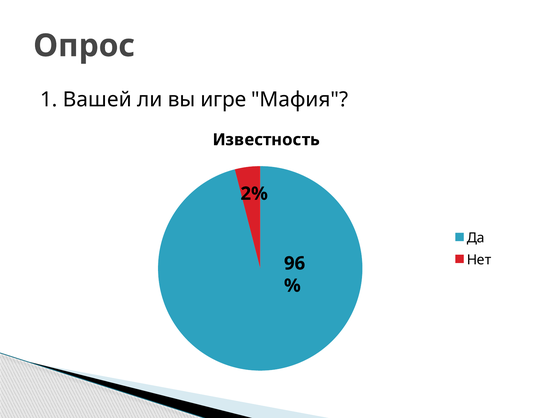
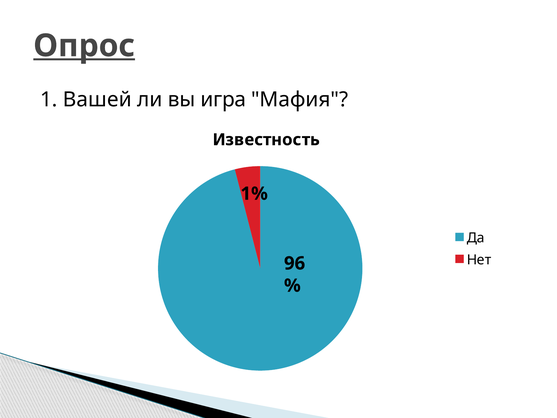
Опрос underline: none -> present
игре: игре -> игра
2%: 2% -> 1%
